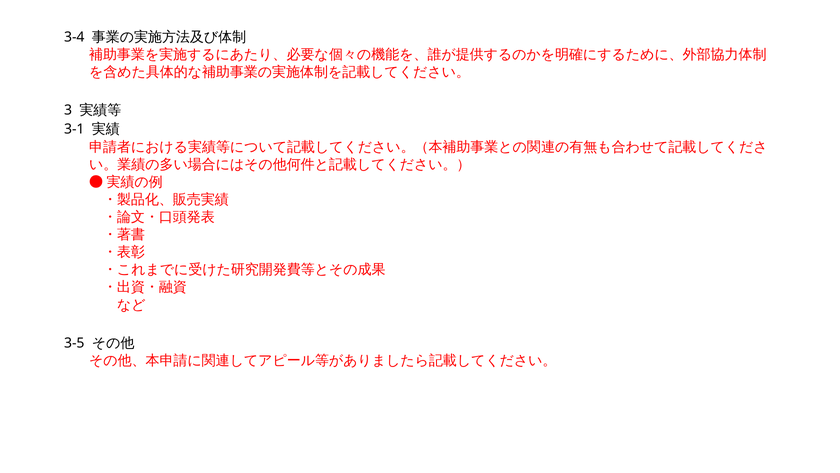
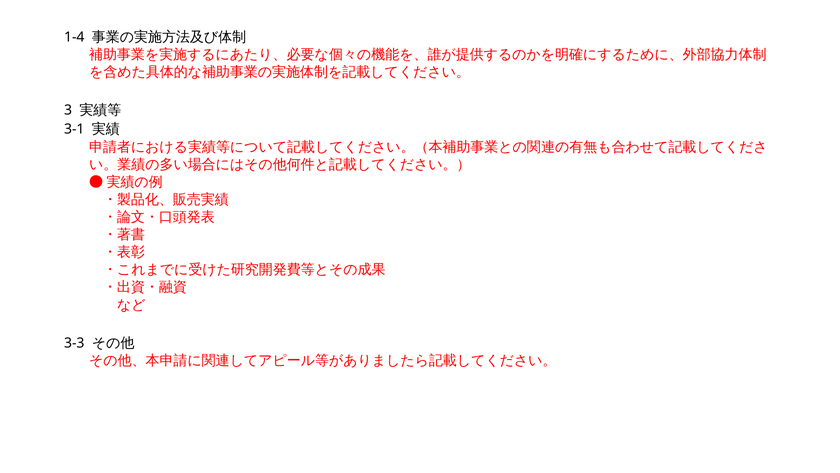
3-4: 3-4 -> 1-4
3-5: 3-5 -> 3-3
